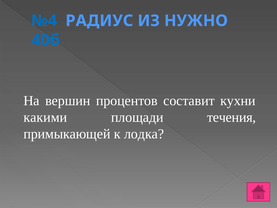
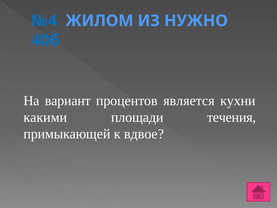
РАДИУС: РАДИУС -> ЖИЛОМ
вершин: вершин -> вариант
составит: составит -> является
лодка: лодка -> вдвое
